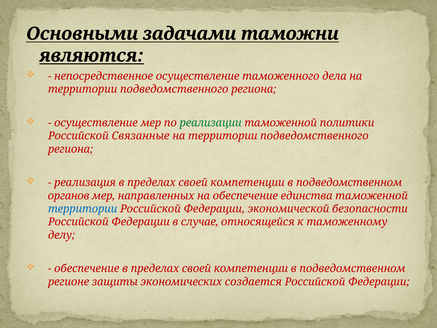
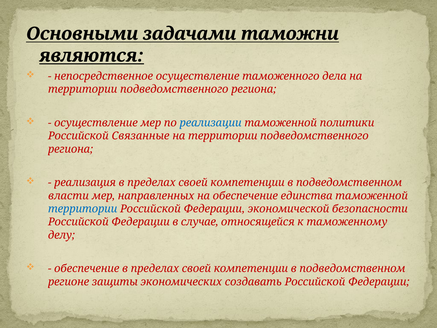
реализации colour: green -> blue
органов: органов -> власти
создается: создается -> создавать
